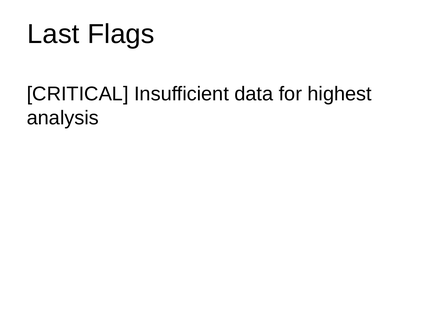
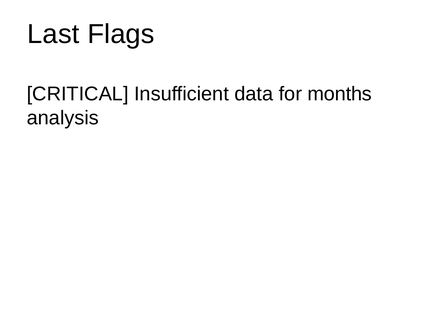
highest: highest -> months
